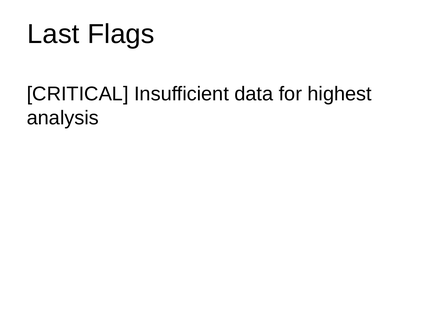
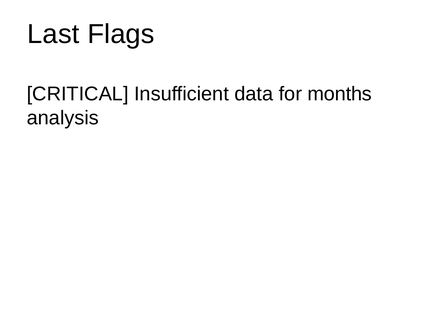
highest: highest -> months
